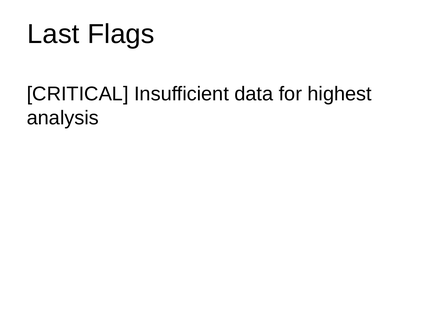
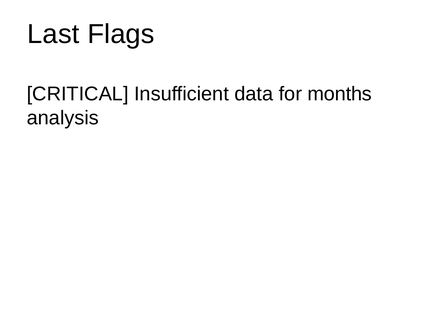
highest: highest -> months
